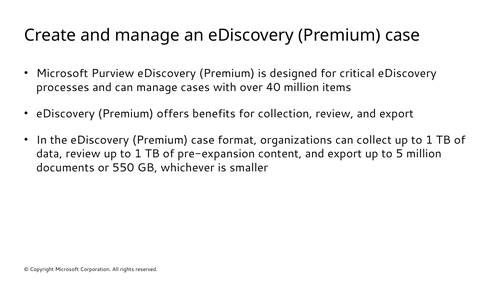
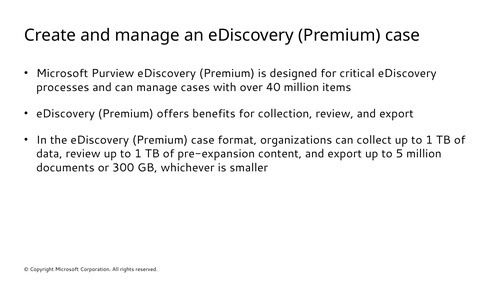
550: 550 -> 300
